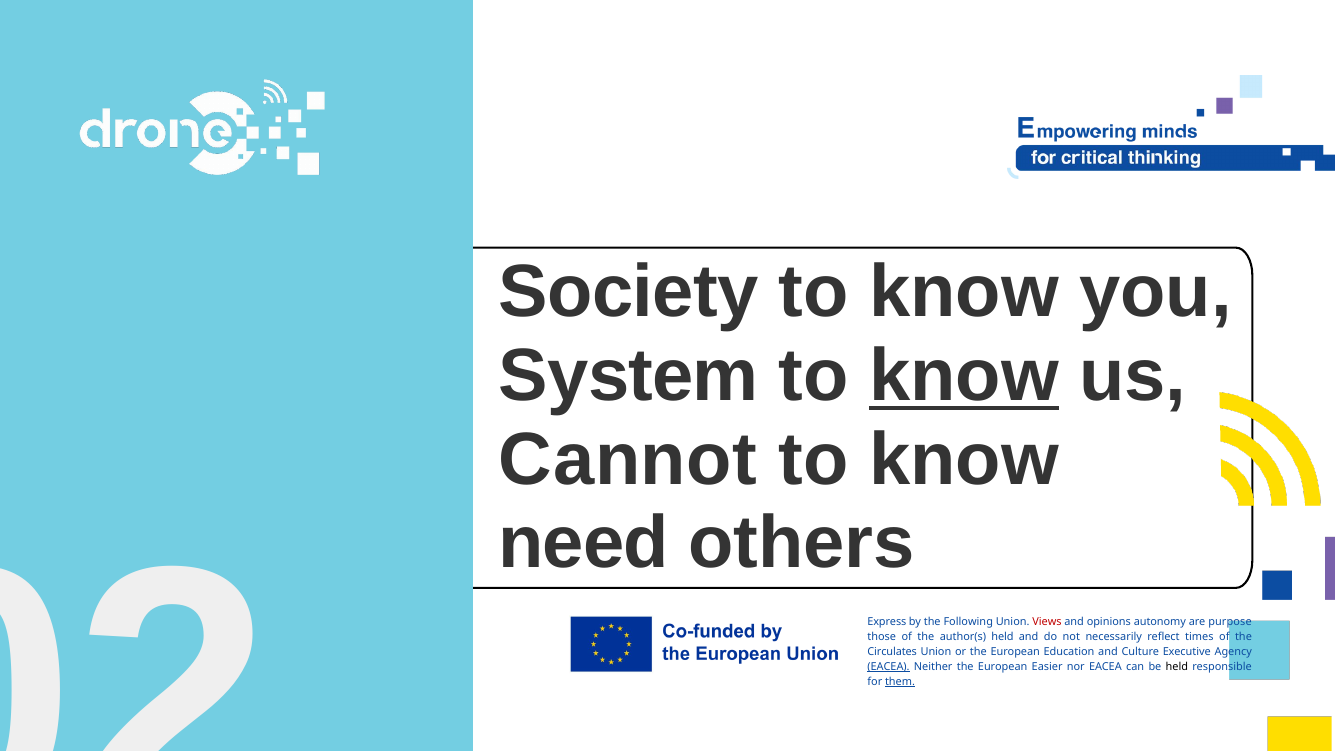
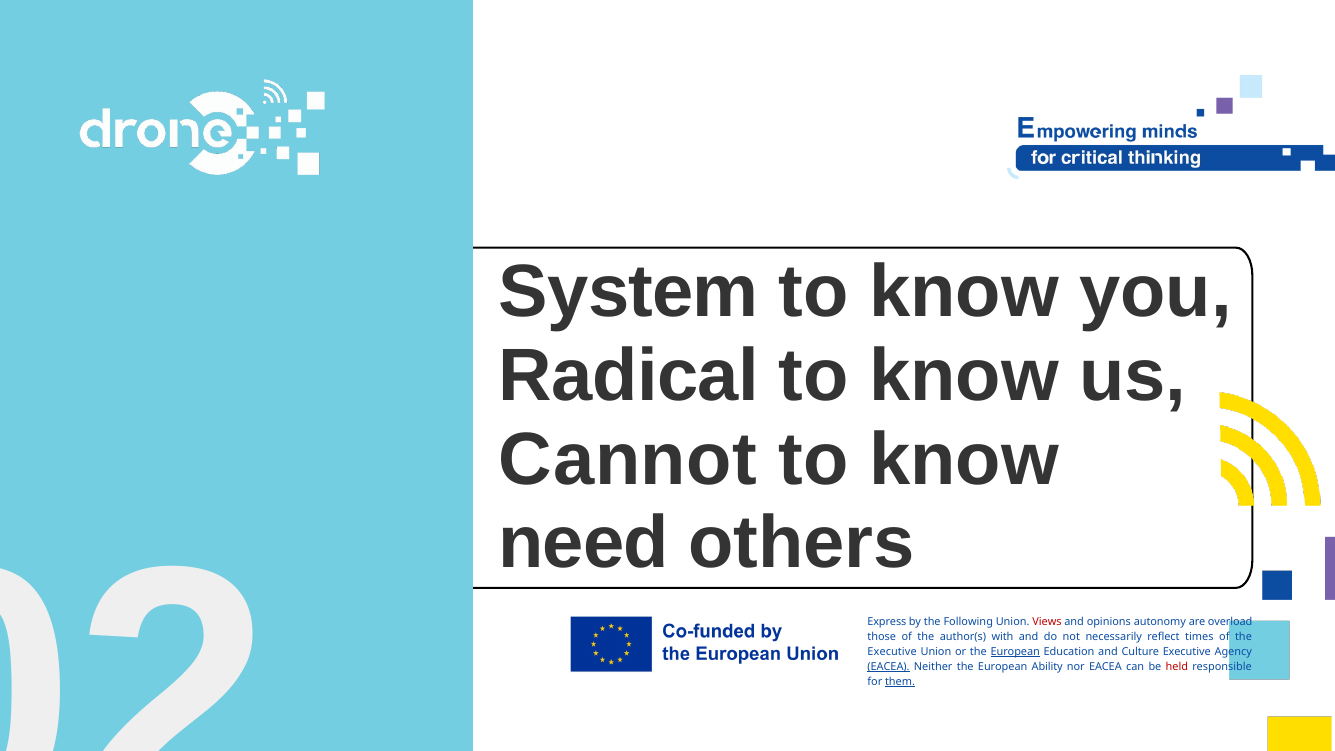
Society: Society -> System
System: System -> Radical
know at (964, 376) underline: present -> none
purpose: purpose -> overload
author(s held: held -> with
Circulates at (892, 651): Circulates -> Executive
European at (1015, 651) underline: none -> present
Easier: Easier -> Ability
held at (1177, 667) colour: black -> red
